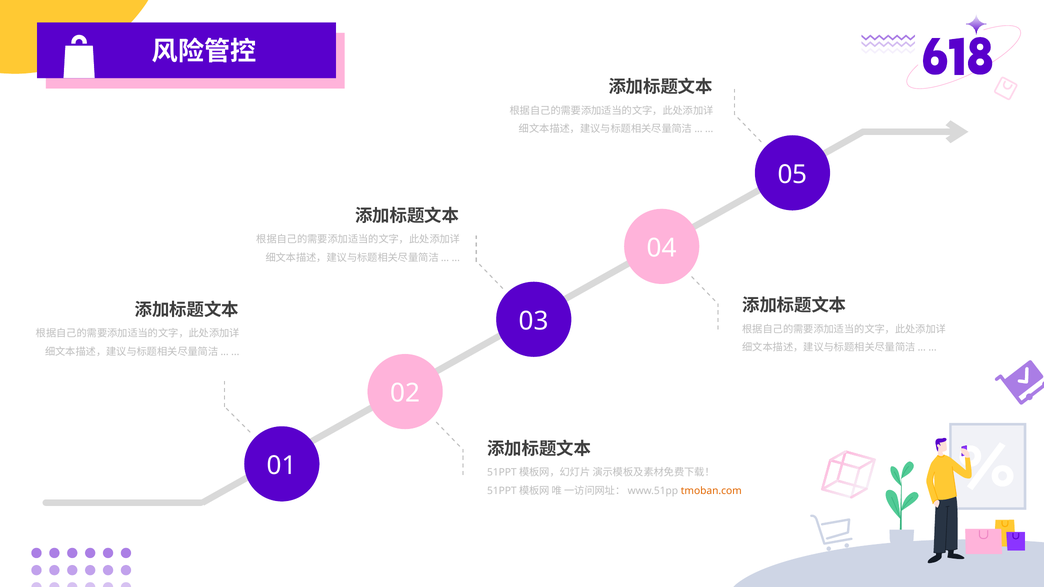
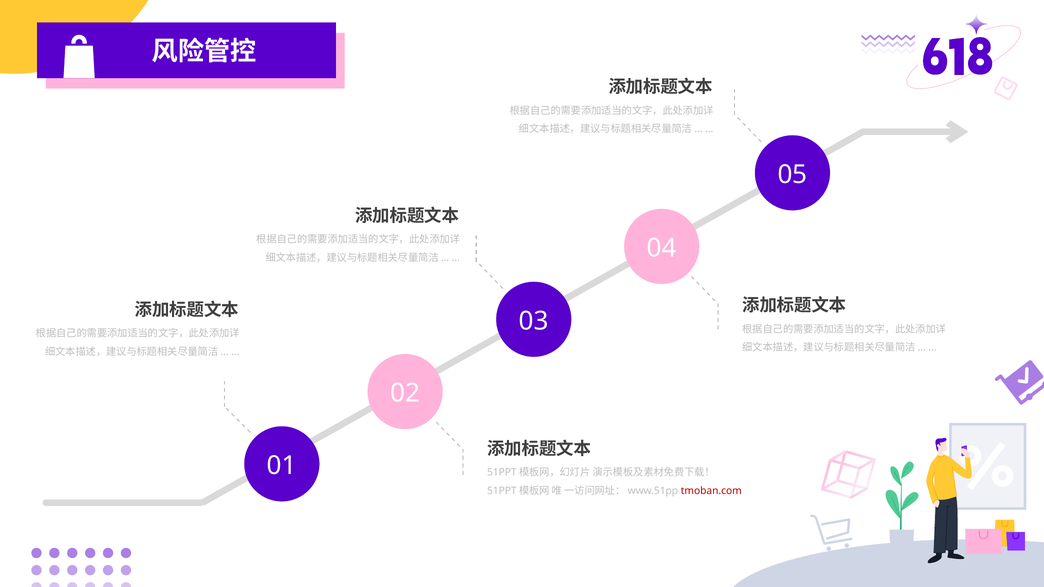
tmoban.com colour: orange -> red
